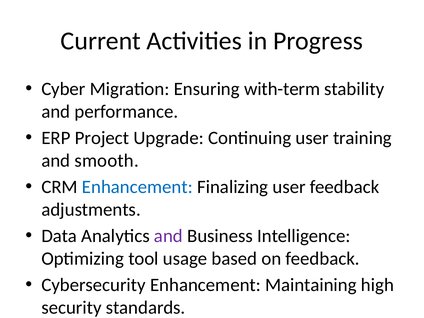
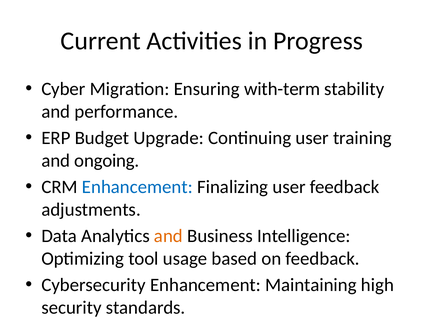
Project: Project -> Budget
smooth: smooth -> ongoing
and at (168, 236) colour: purple -> orange
